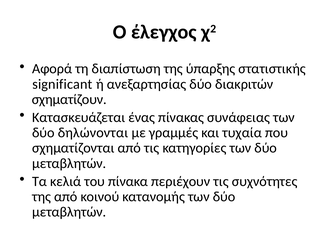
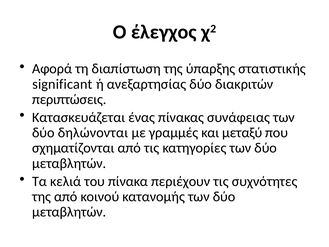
σχηματίζουν: σχηματίζουν -> περιπτώσεις
τυχαία: τυχαία -> μεταξύ
